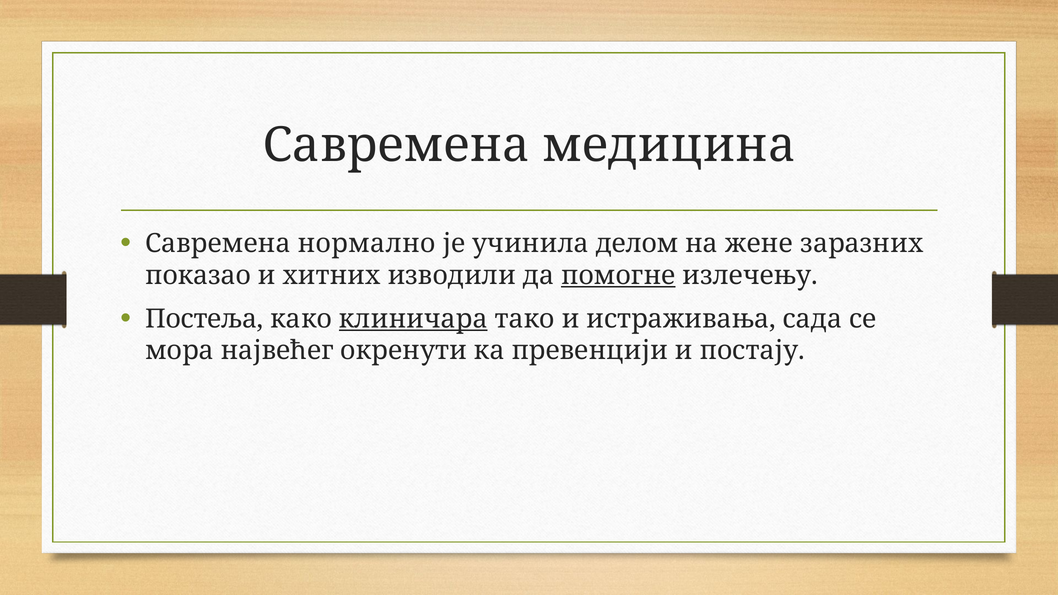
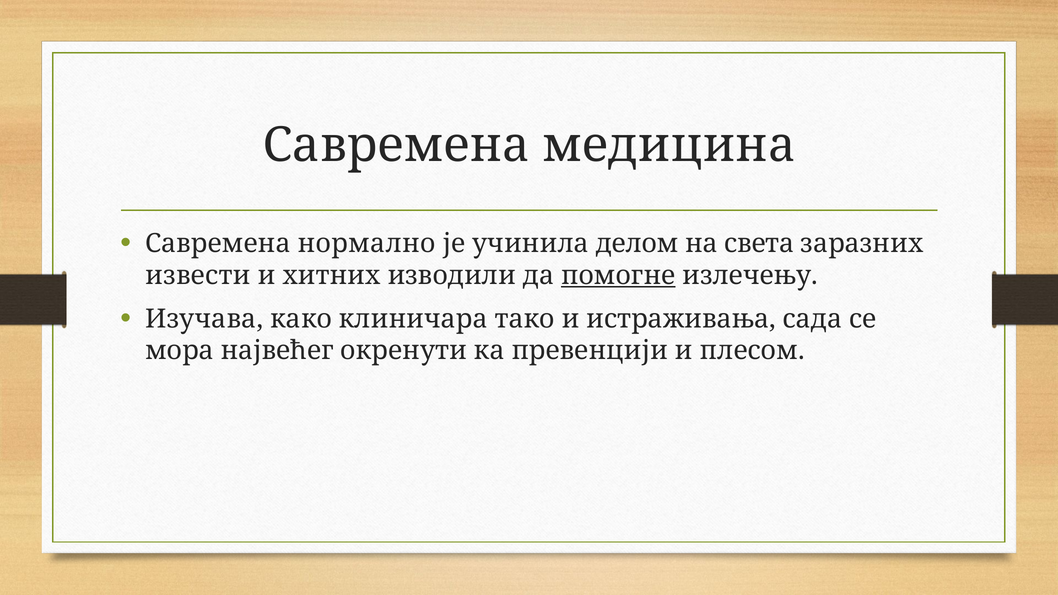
жене: жене -> света
показао: показао -> извести
Постеља: Постеља -> Изучава
клиничара underline: present -> none
постају: постају -> плесом
